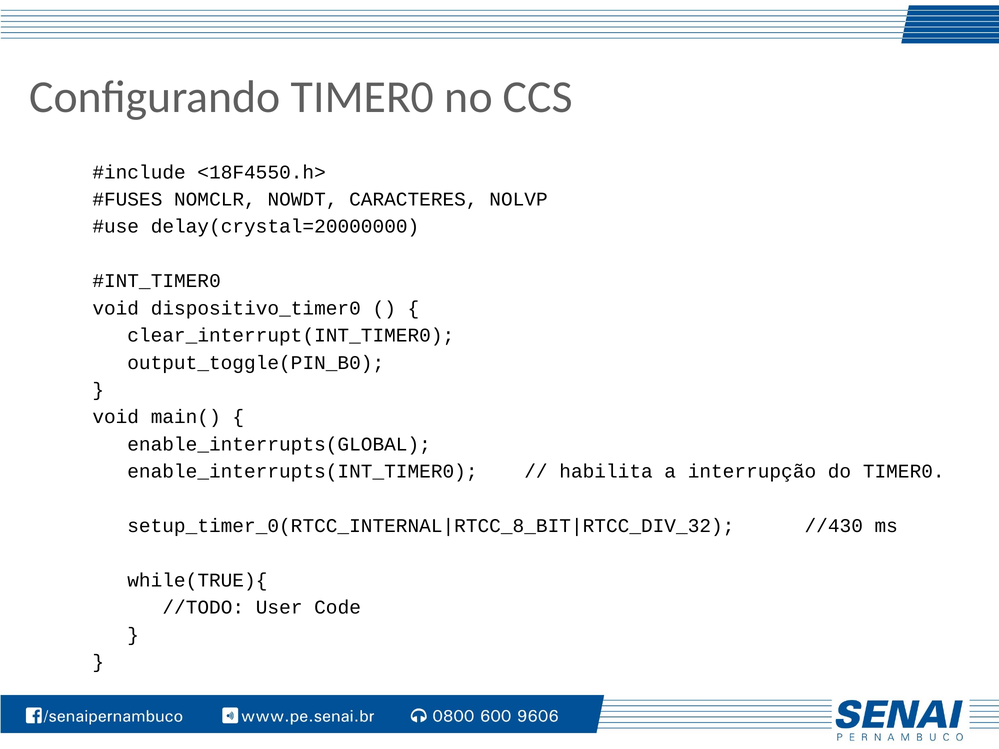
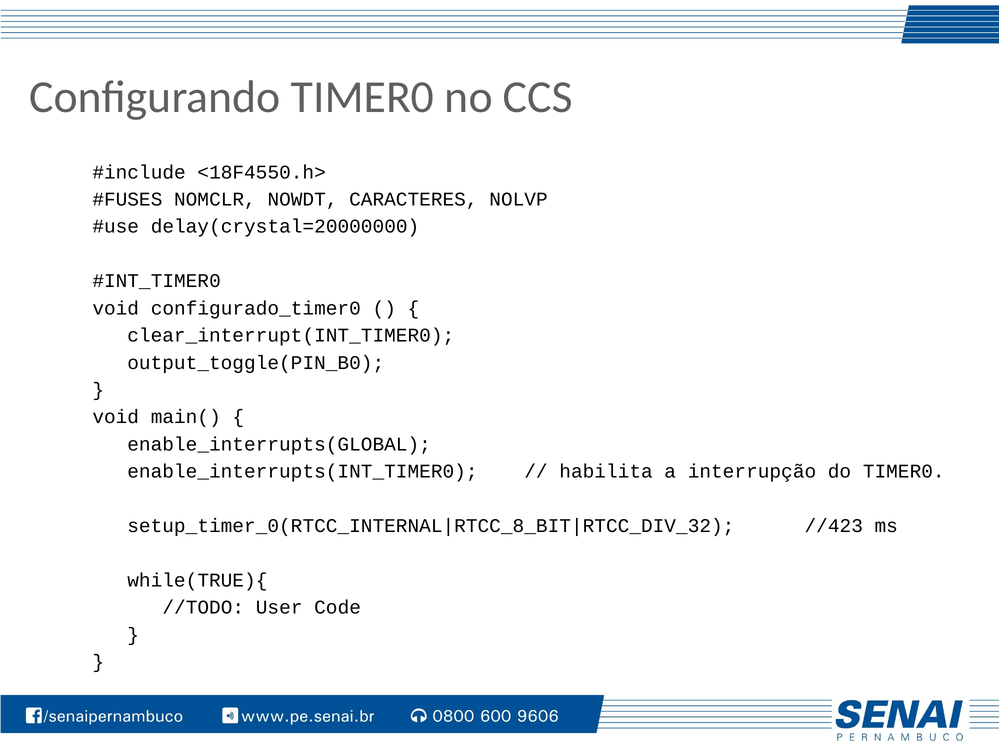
dispositivo_timer0: dispositivo_timer0 -> configurado_timer0
//430: //430 -> //423
